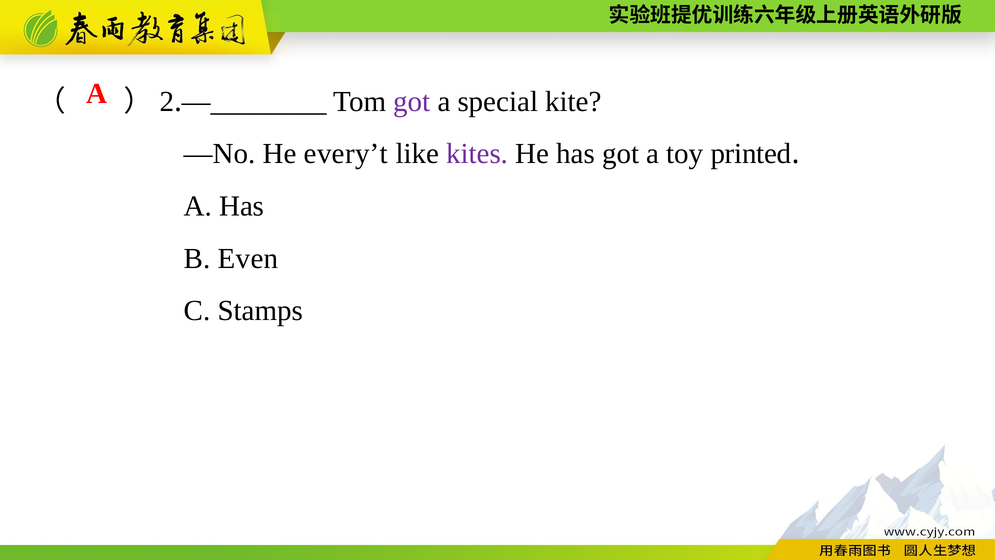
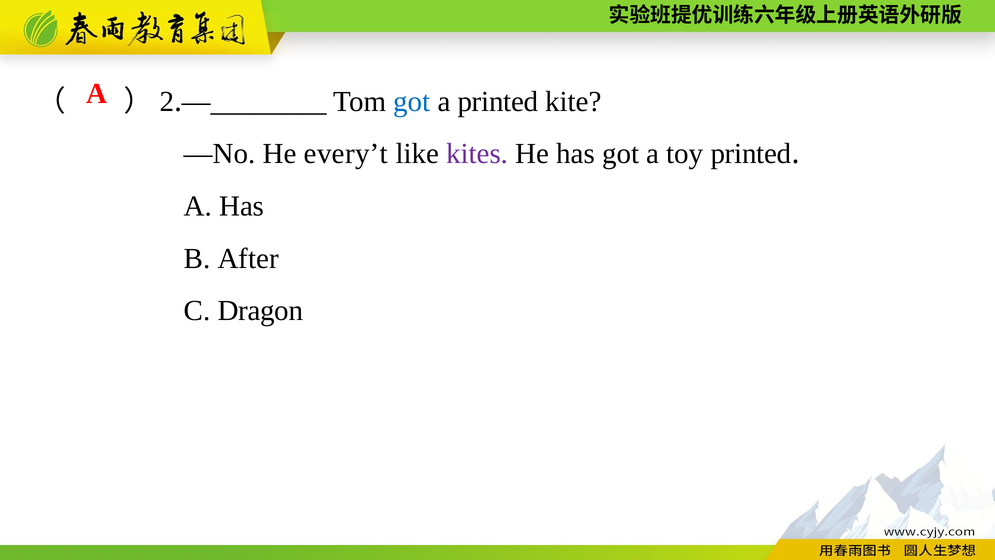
got at (412, 102) colour: purple -> blue
a special: special -> printed
Even: Even -> After
Stamps: Stamps -> Dragon
